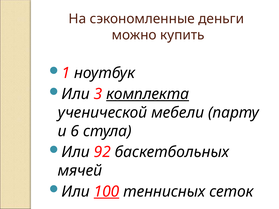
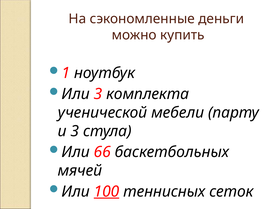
комплекта underline: present -> none
и 6: 6 -> 3
92: 92 -> 66
